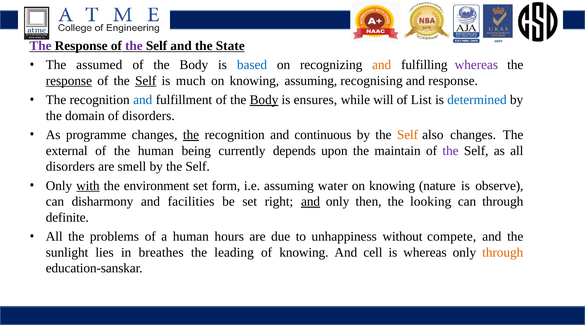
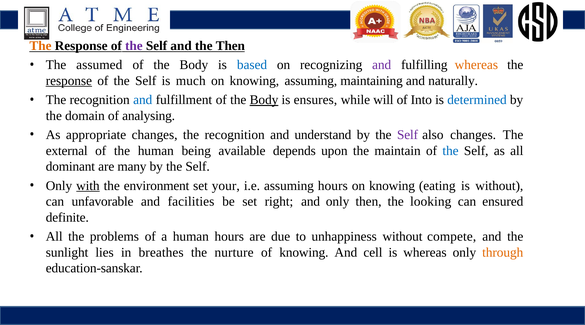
The at (40, 46) colour: purple -> orange
the State: State -> Then
and at (382, 65) colour: orange -> purple
whereas at (476, 65) colour: purple -> orange
Self at (146, 81) underline: present -> none
recognising: recognising -> maintaining
and response: response -> naturally
List: List -> Into
of disorders: disorders -> analysing
programme: programme -> appropriate
the at (191, 135) underline: present -> none
continuous: continuous -> understand
Self at (408, 135) colour: orange -> purple
currently: currently -> available
the at (451, 151) colour: purple -> blue
disorders at (70, 167): disorders -> dominant
smell: smell -> many
form: form -> your
assuming water: water -> hours
nature: nature -> eating
is observe: observe -> without
disharmony: disharmony -> unfavorable
and at (311, 202) underline: present -> none
can through: through -> ensured
leading: leading -> nurture
